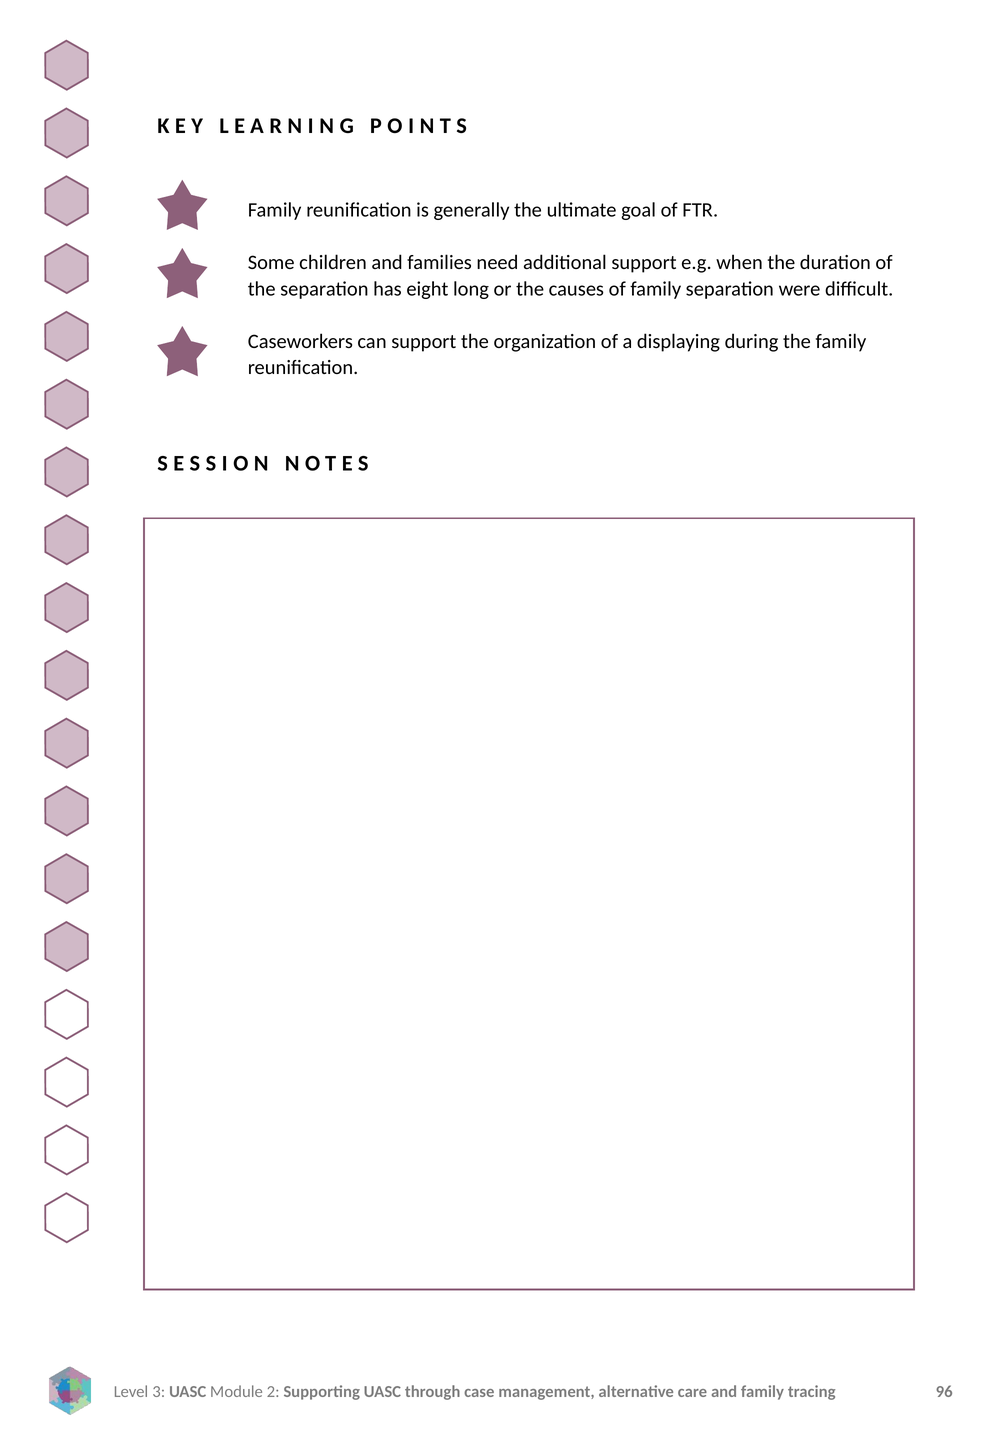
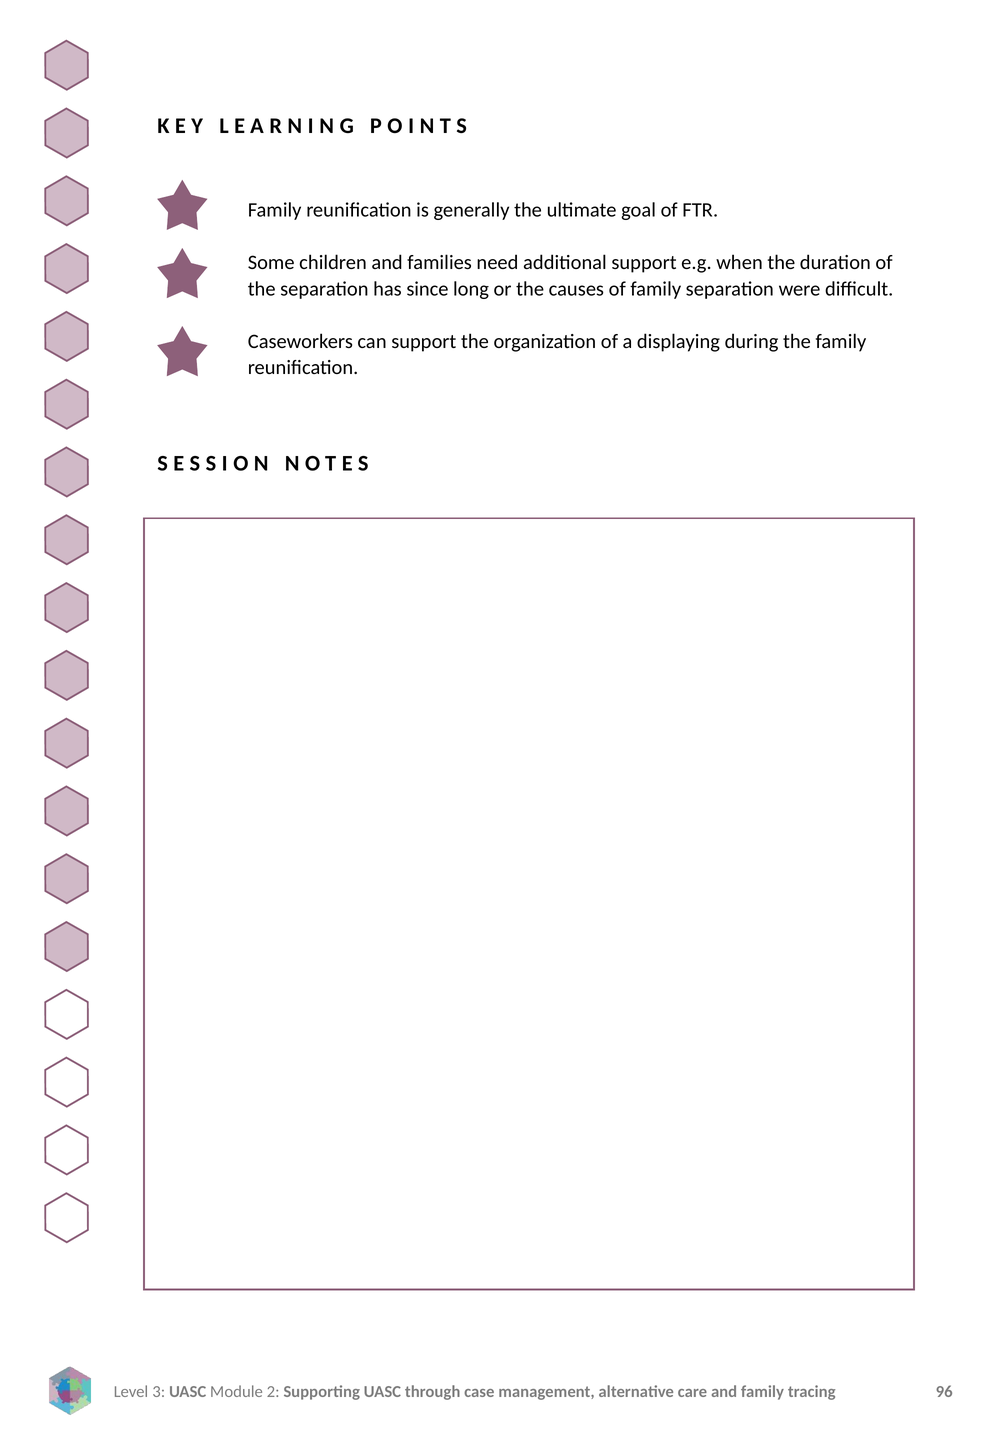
eight: eight -> since
